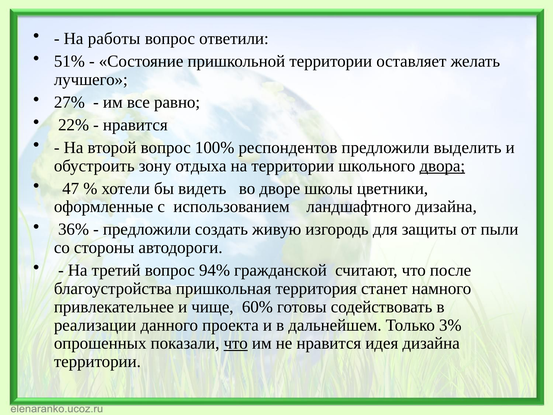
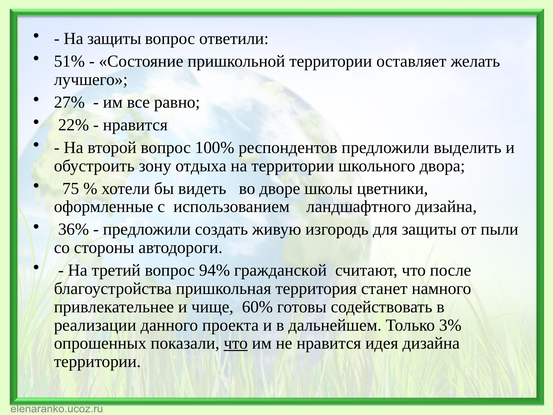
На работы: работы -> защиты
двора underline: present -> none
47: 47 -> 75
